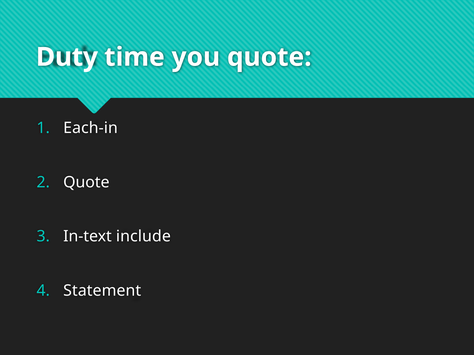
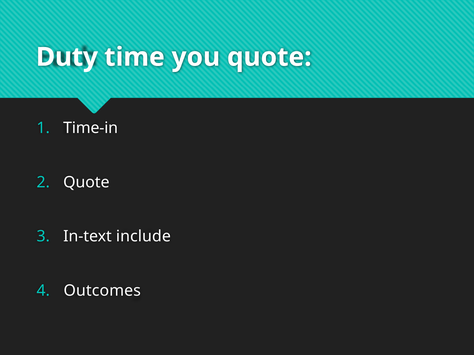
Each-in: Each-in -> Time-in
Statement: Statement -> Outcomes
